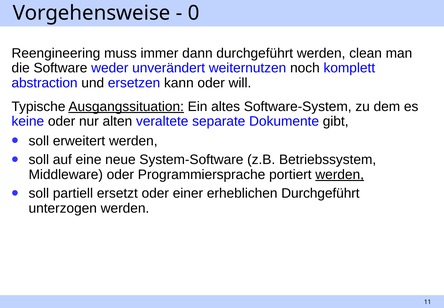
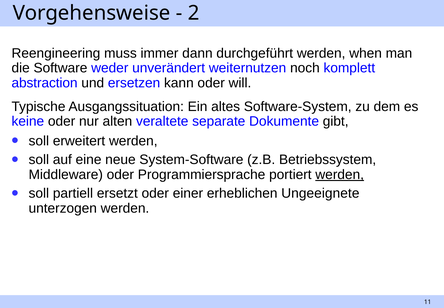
0: 0 -> 2
clean: clean -> when
Ausgangssituation underline: present -> none
erheblichen Durchgeführt: Durchgeführt -> Ungeeignete
